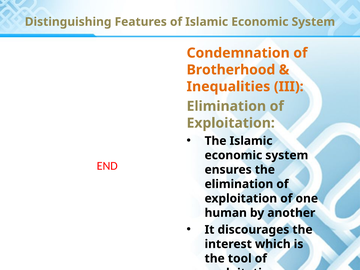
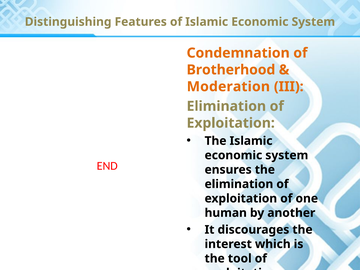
Inequalities: Inequalities -> Moderation
